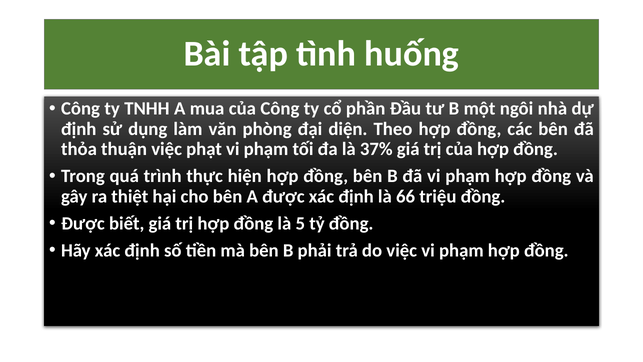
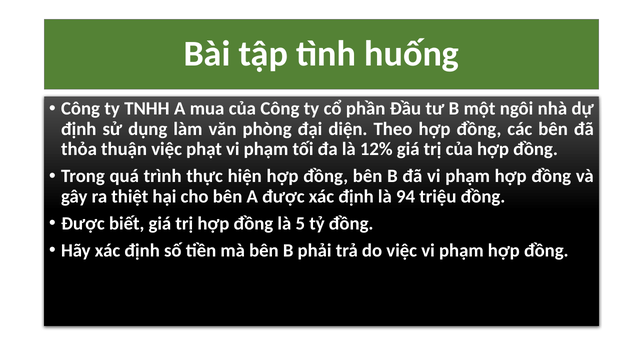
37%: 37% -> 12%
66: 66 -> 94
